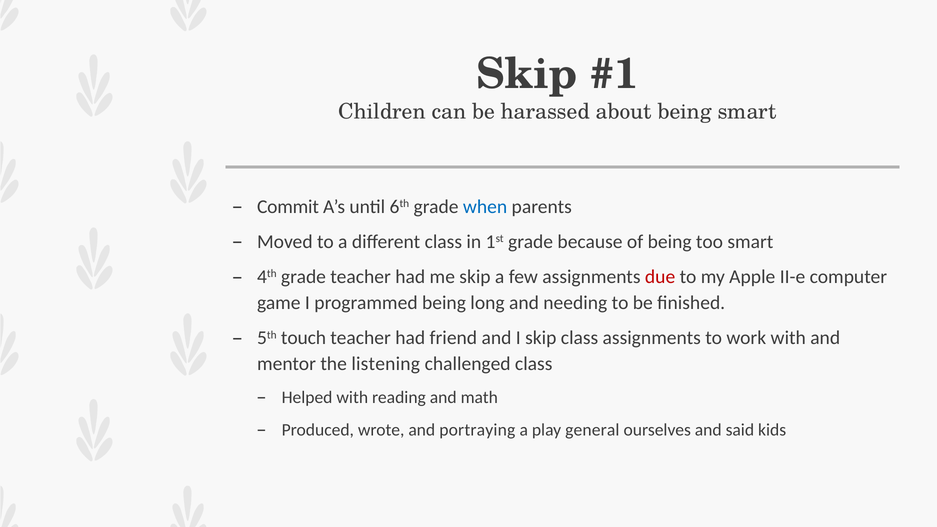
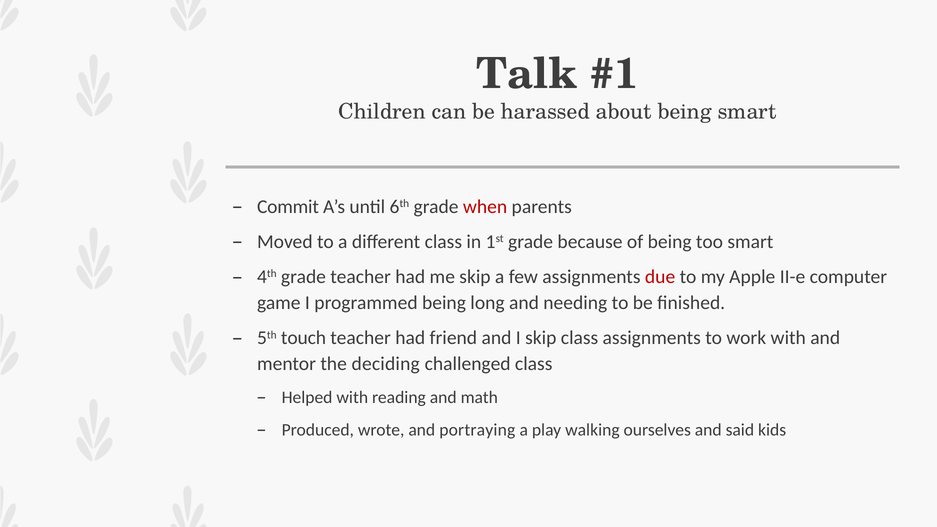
Skip at (527, 74): Skip -> Talk
when colour: blue -> red
listening: listening -> deciding
general: general -> walking
